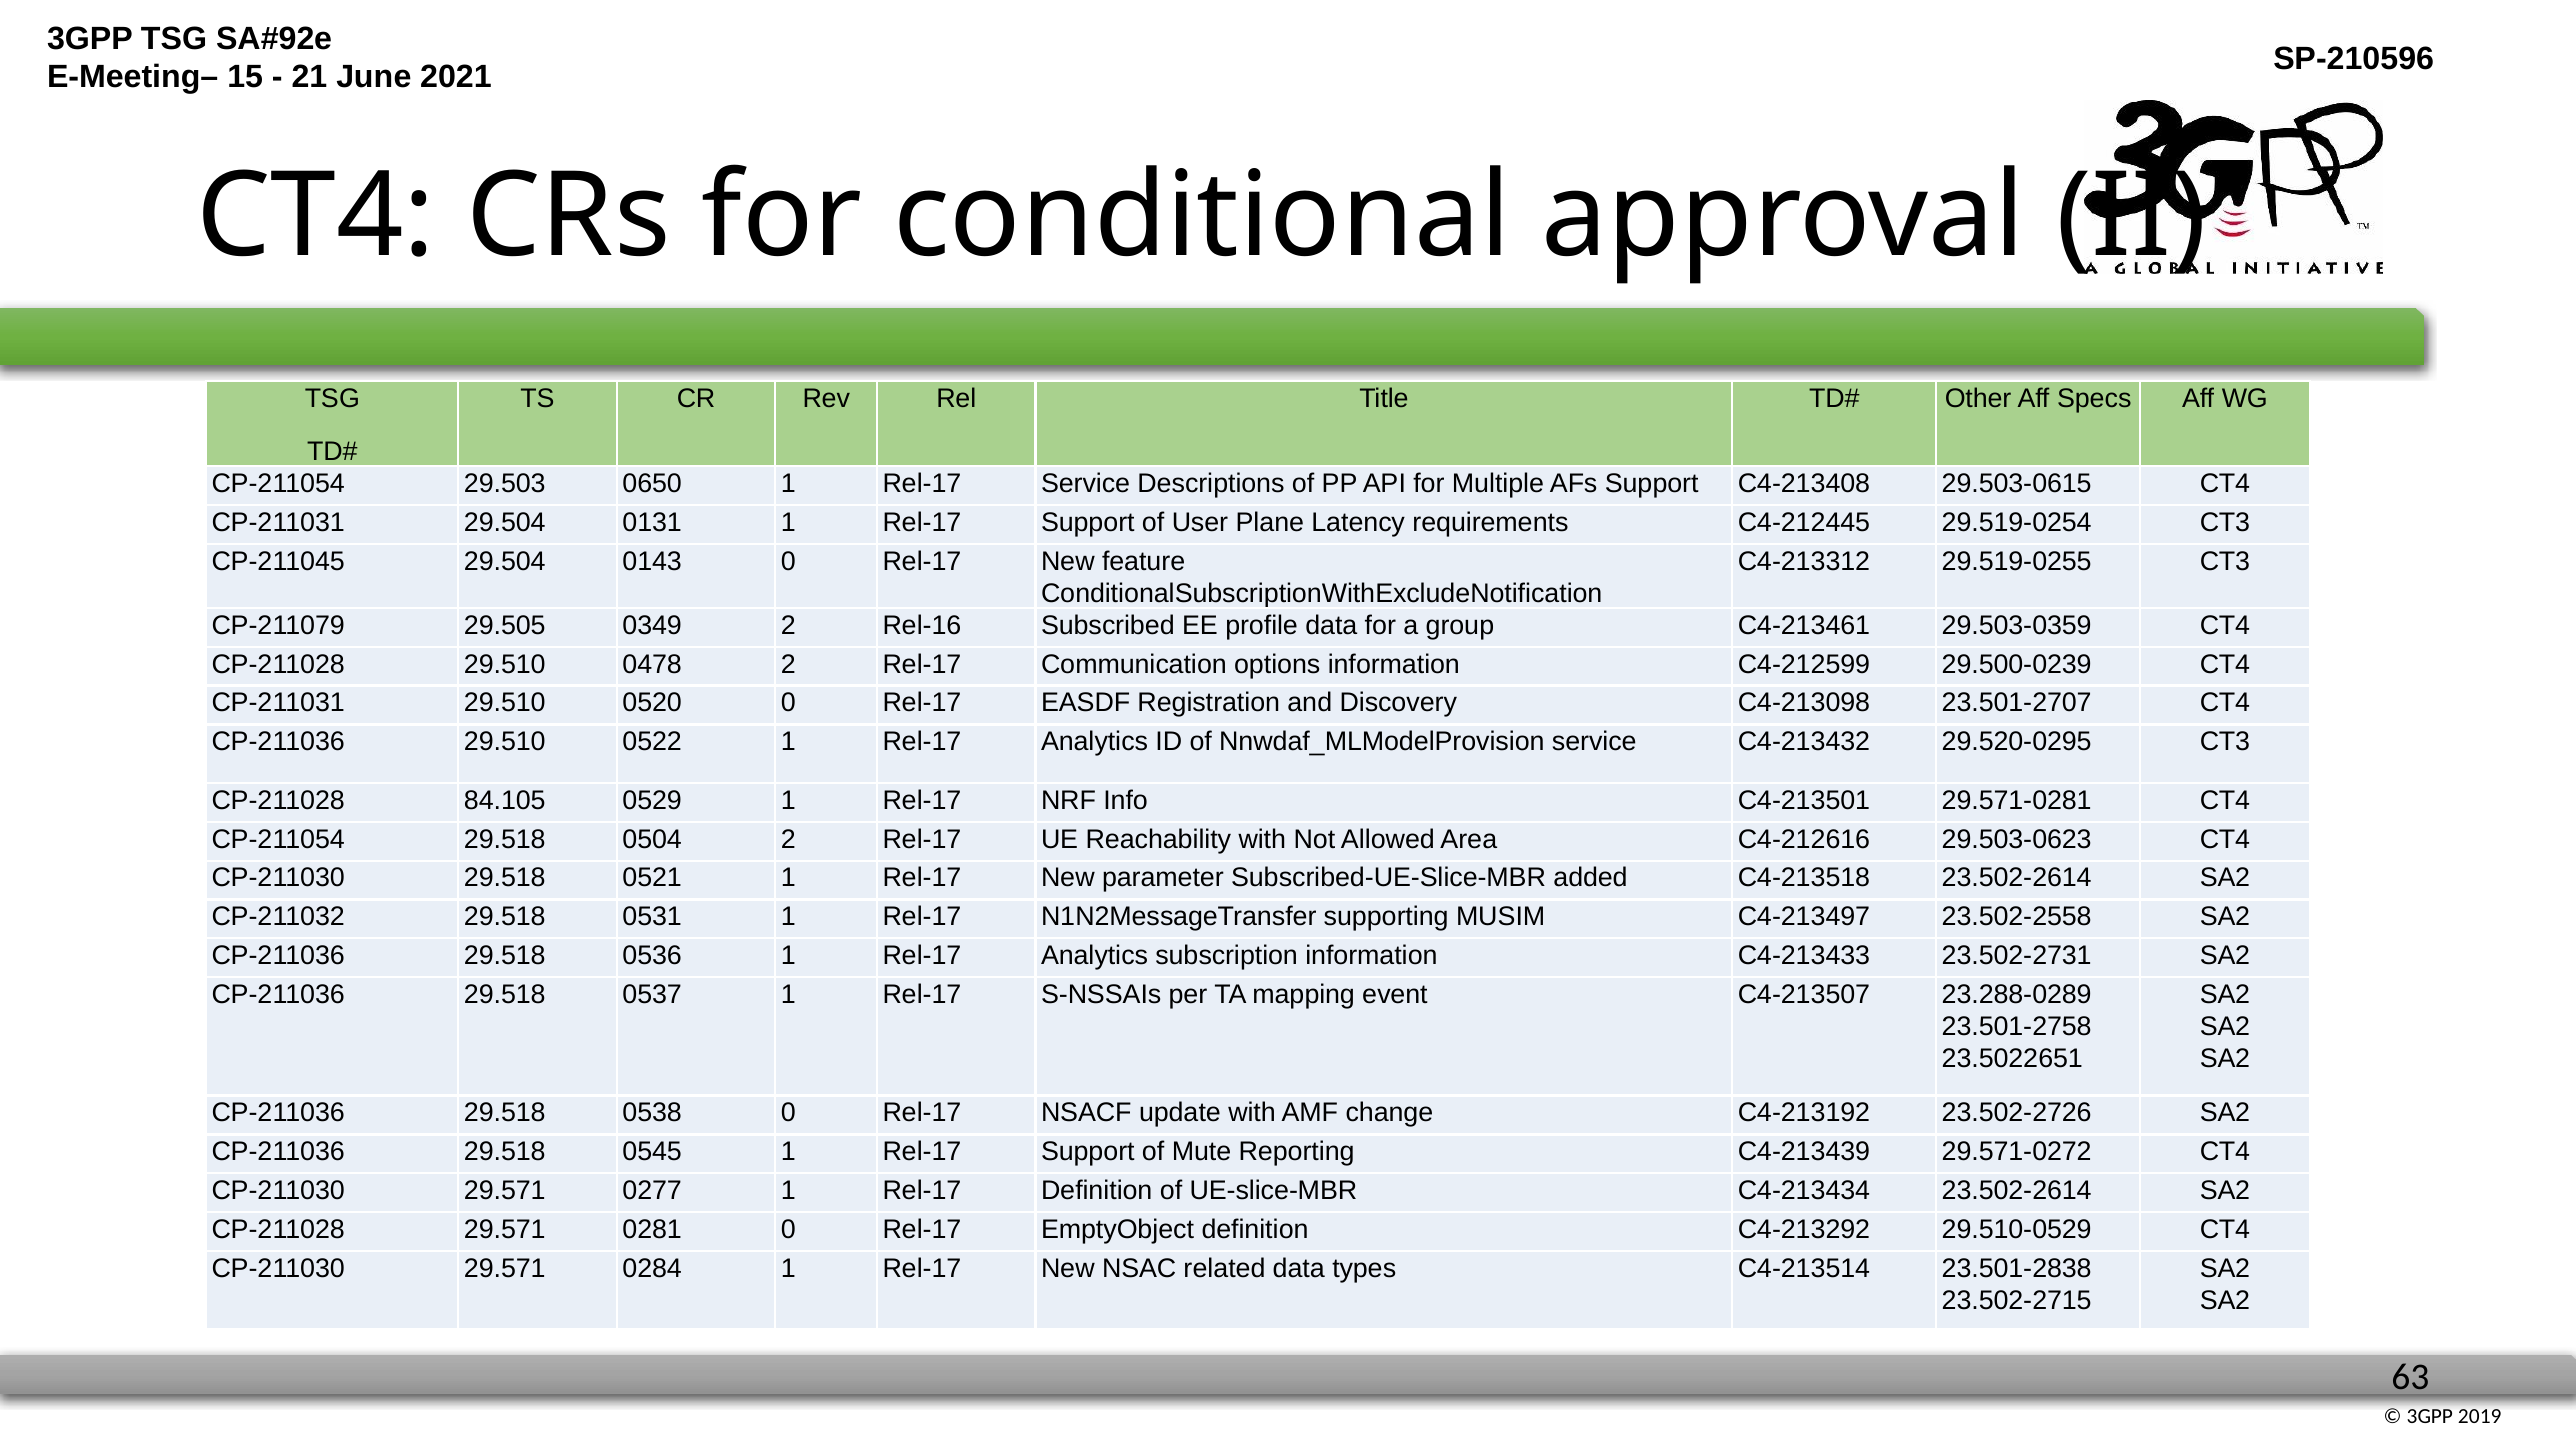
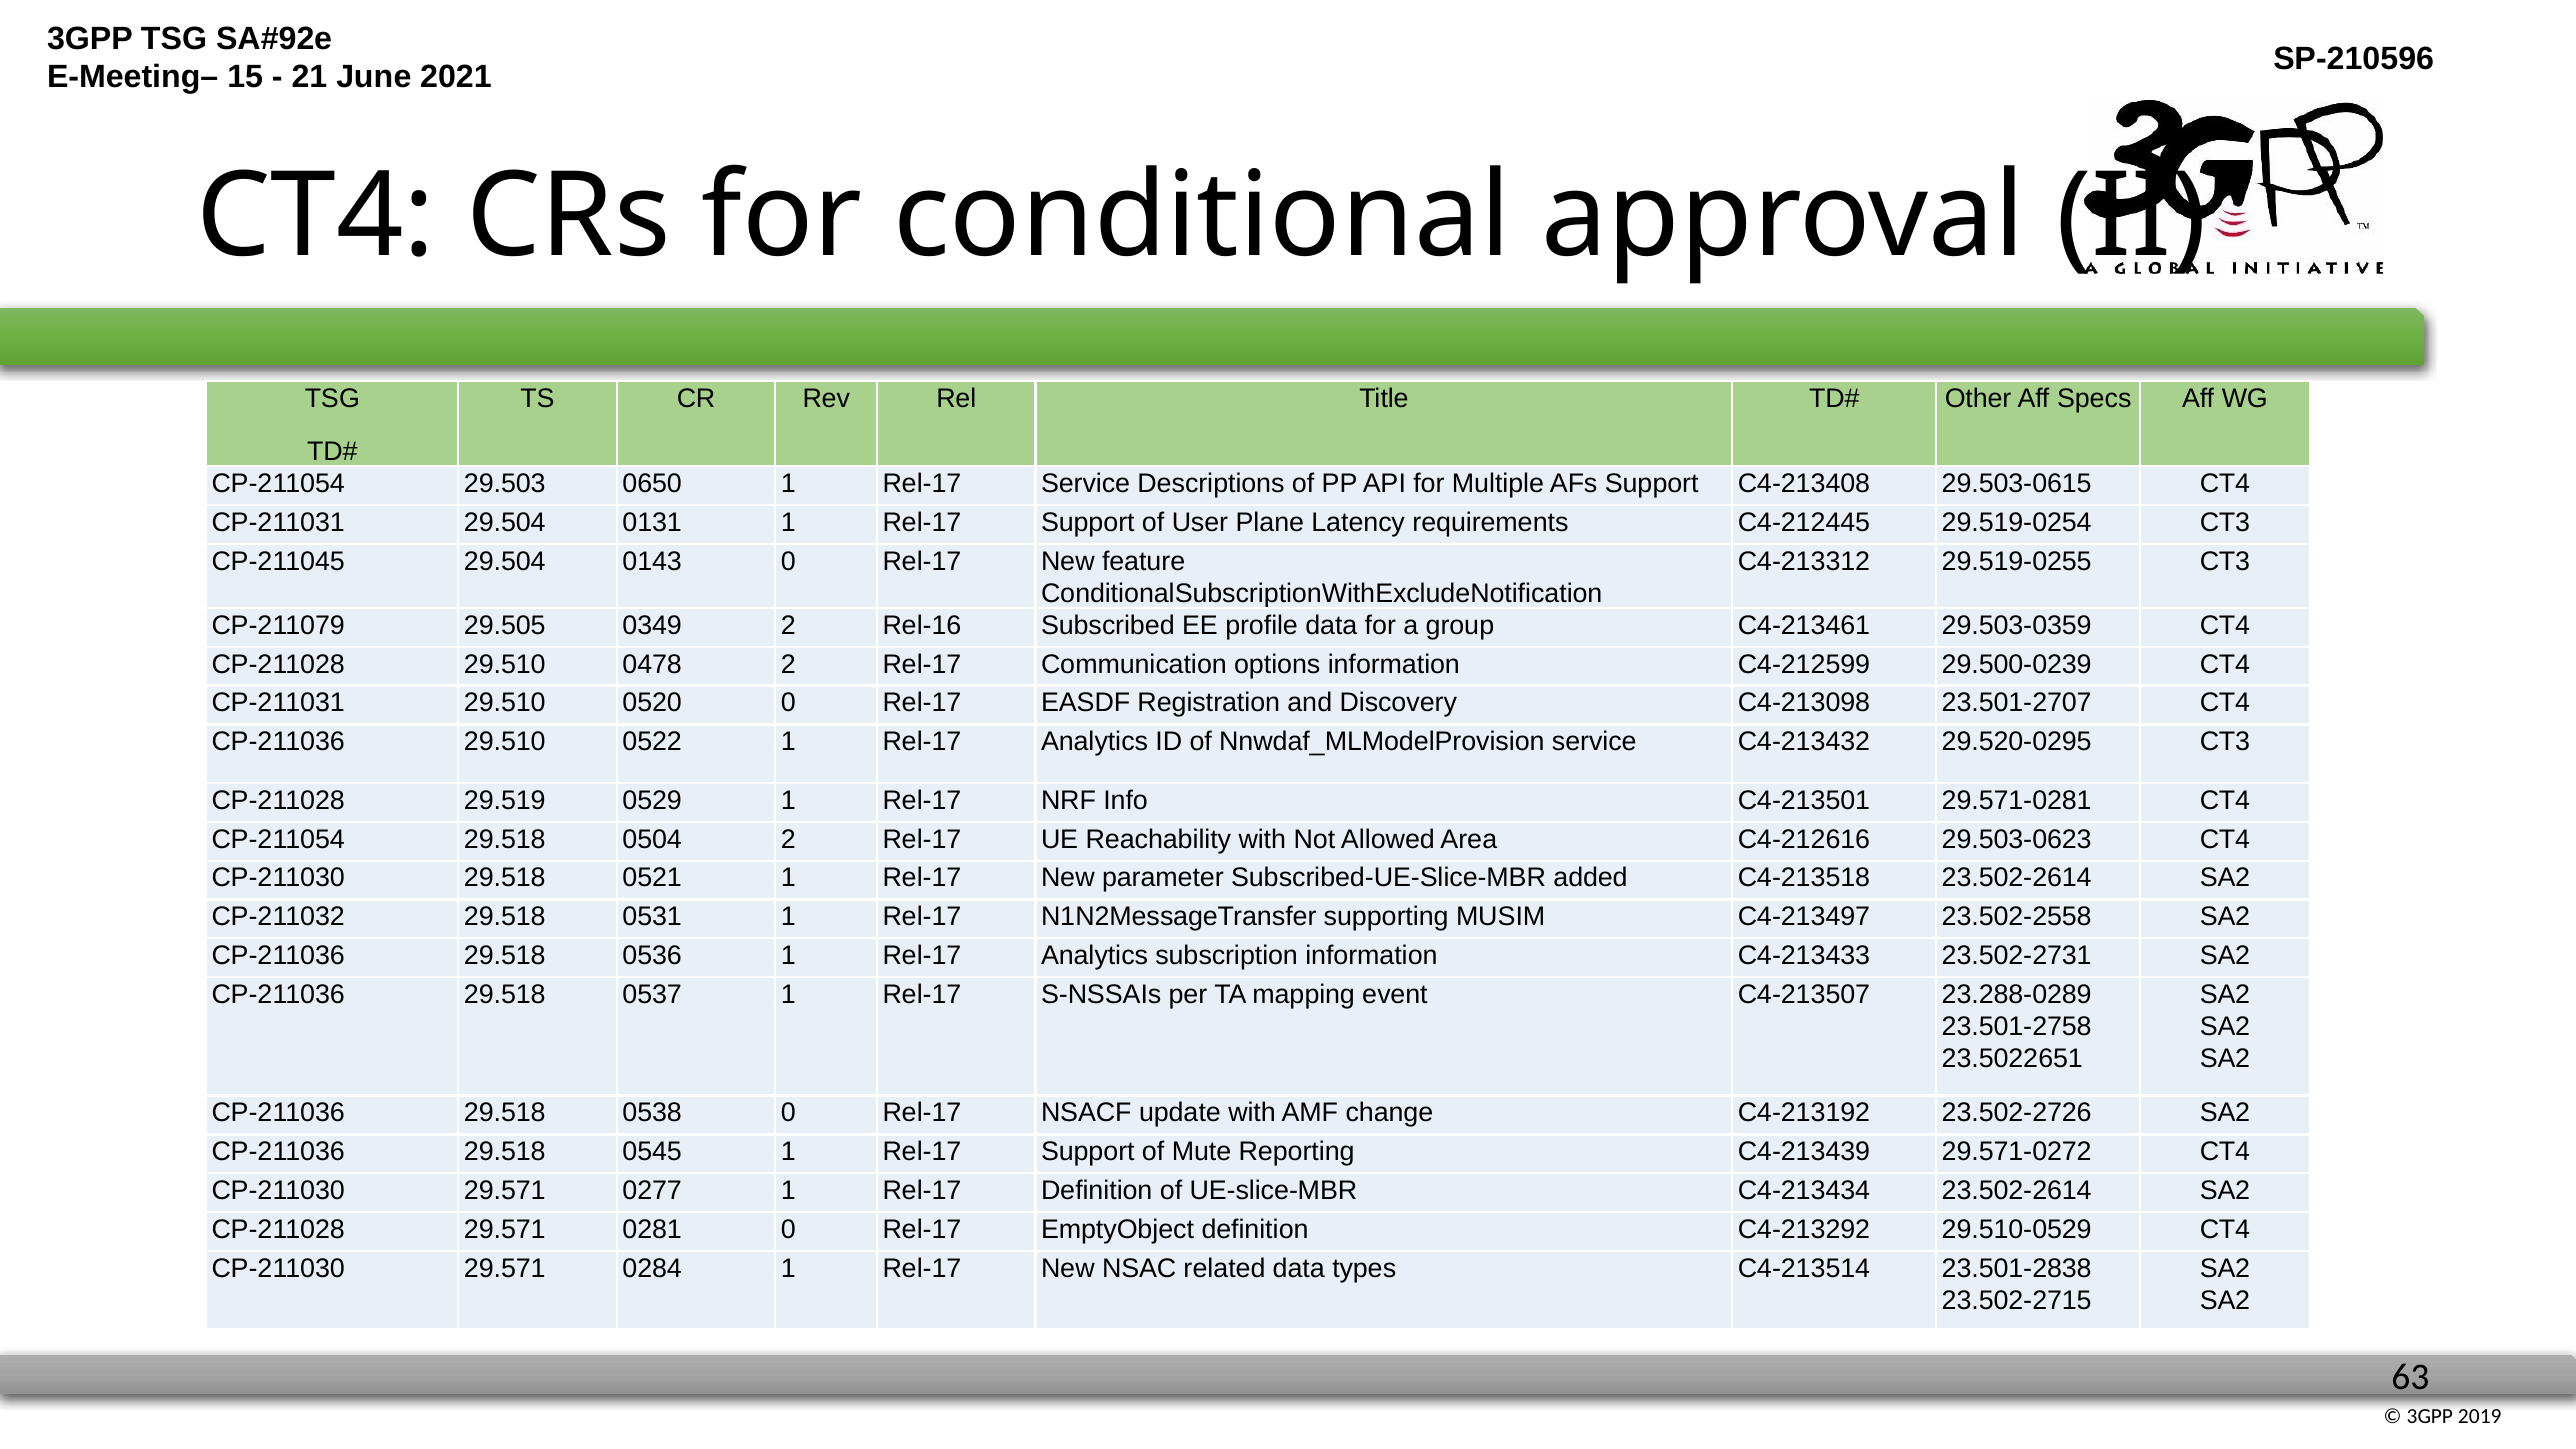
84.105: 84.105 -> 29.519
